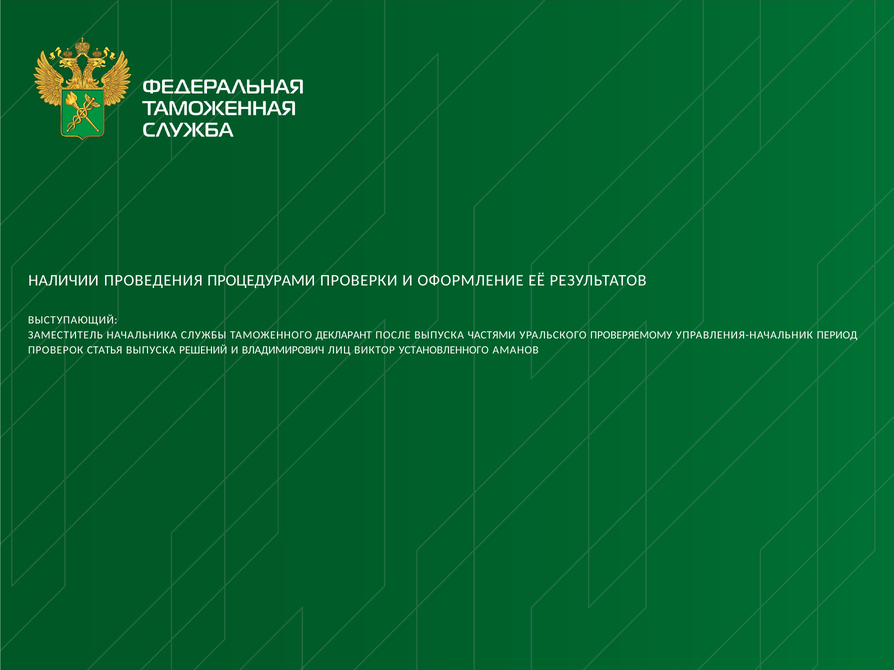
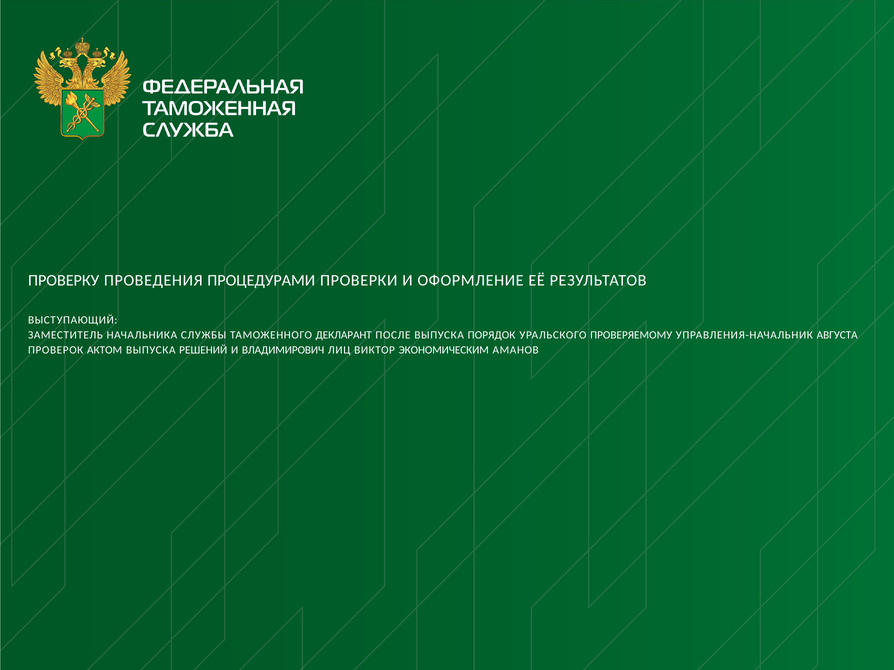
НАЛИЧИИ: НАЛИЧИИ -> ПРОВЕРКУ
ЧАСТЯМИ: ЧАСТЯМИ -> ПОРЯДОК
ПЕРИОД: ПЕРИОД -> АВГУСТА
СТАТЬЯ: СТАТЬЯ -> АКТОМ
УСТАНОВЛЕННОГО: УСТАНОВЛЕННОГО -> ЭКОНОМИЧЕСКИМ
